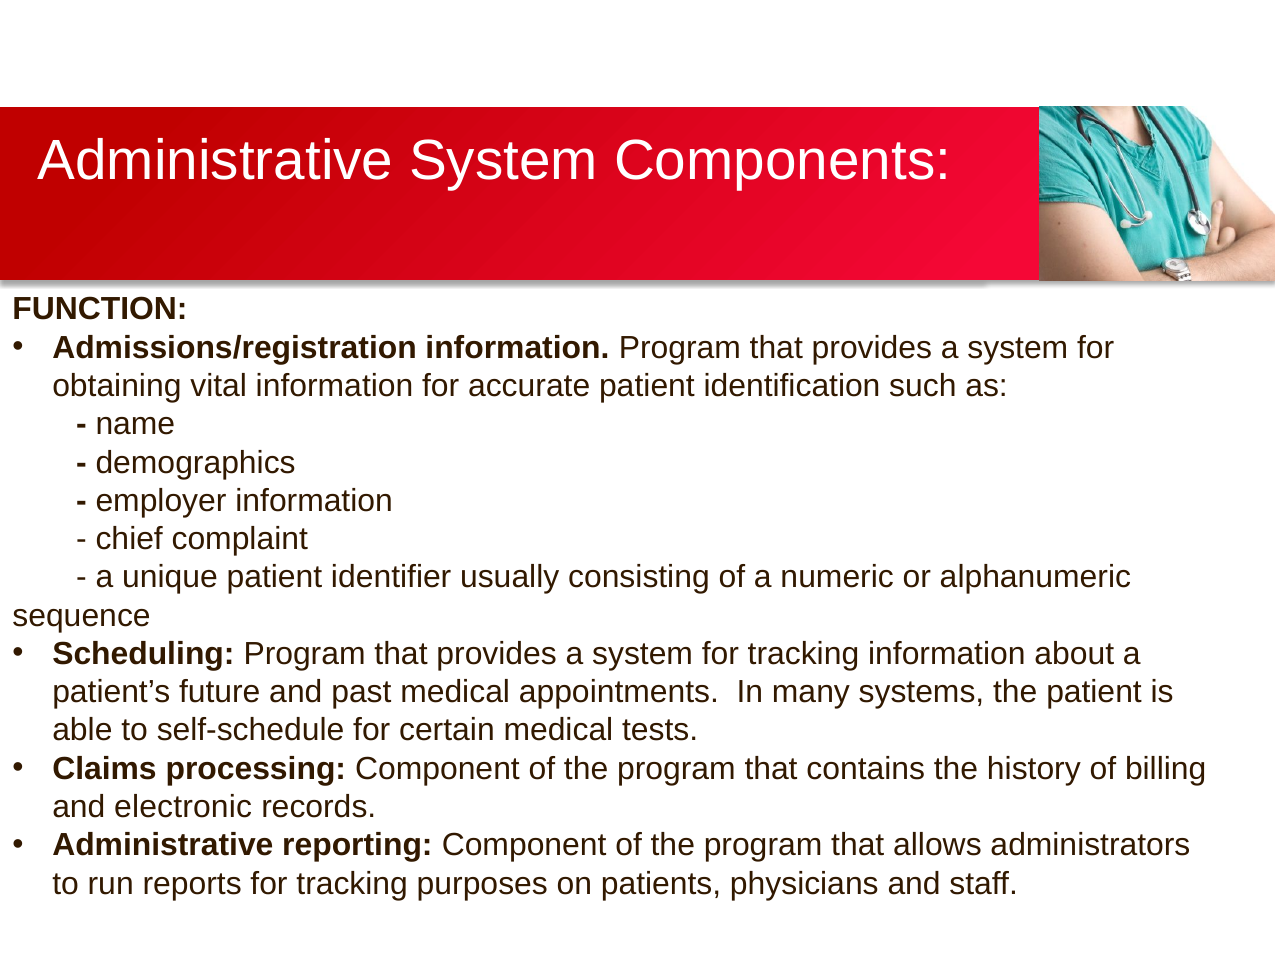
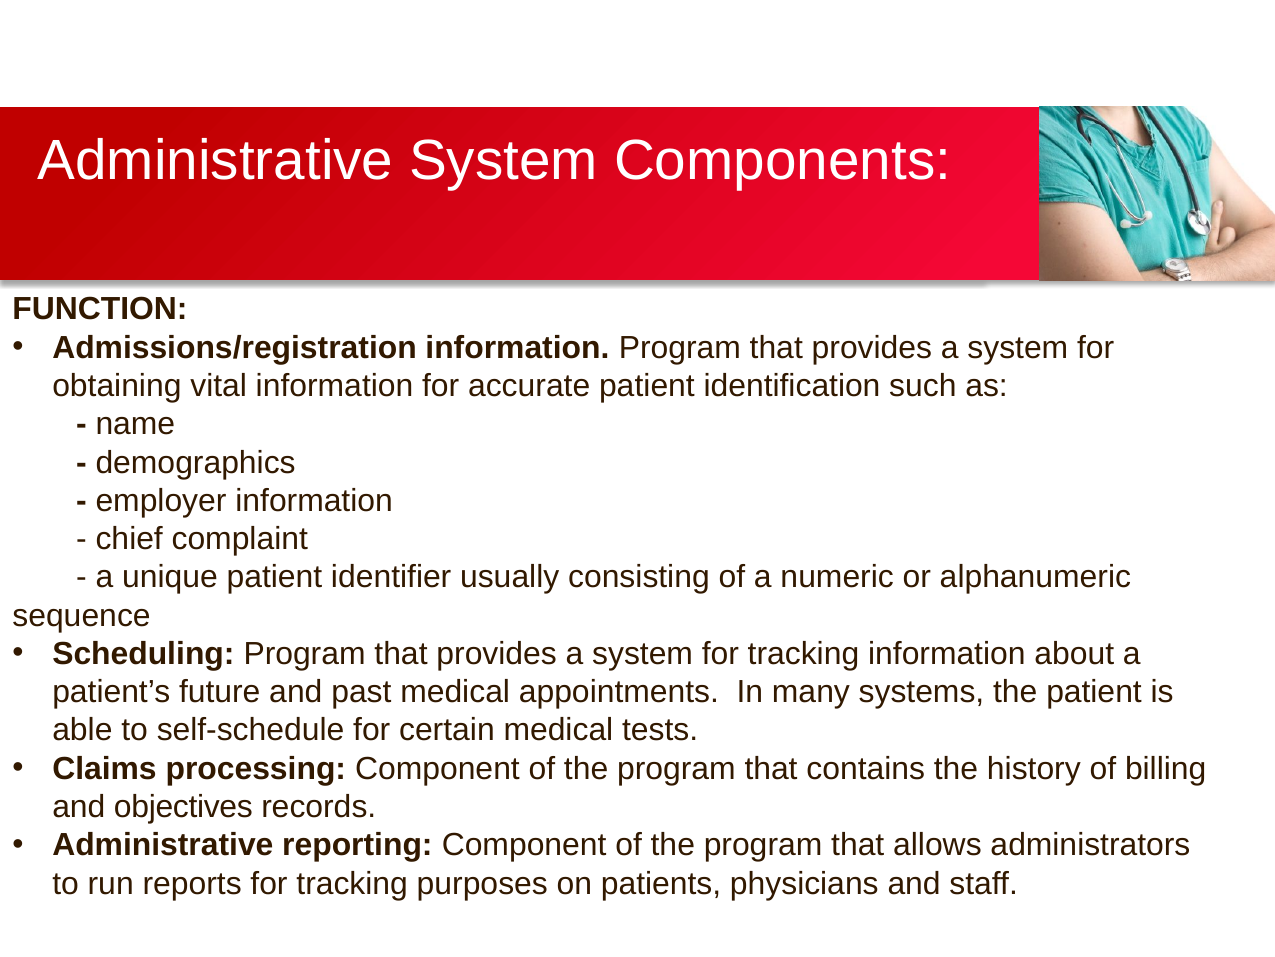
electronic: electronic -> objectives
